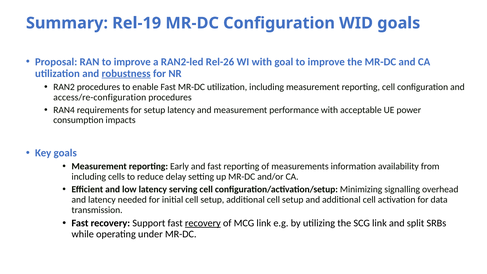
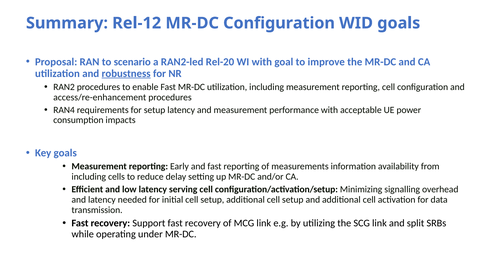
Rel-19: Rel-19 -> Rel-12
RAN to improve: improve -> scenario
Rel-26: Rel-26 -> Rel-20
access/re-configuration: access/re-configuration -> access/re-enhancement
recovery at (203, 223) underline: present -> none
